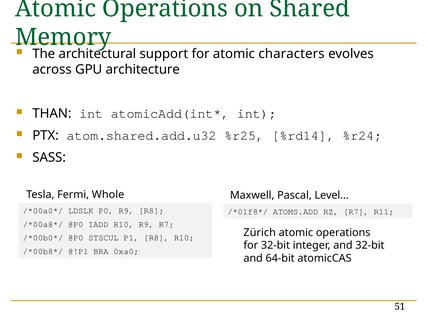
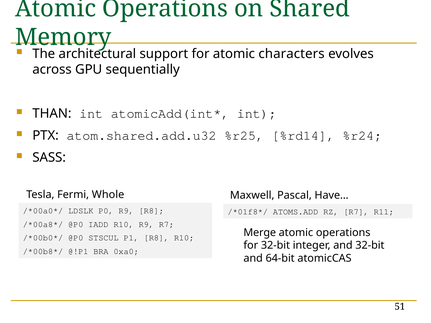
architecture: architecture -> sequentially
Level…: Level… -> Have…
Zürich: Zürich -> Merge
